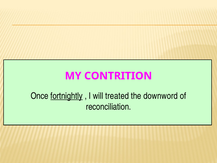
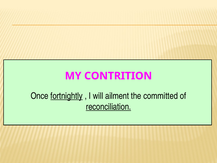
treated: treated -> ailment
downword: downword -> committed
reconciliation underline: none -> present
